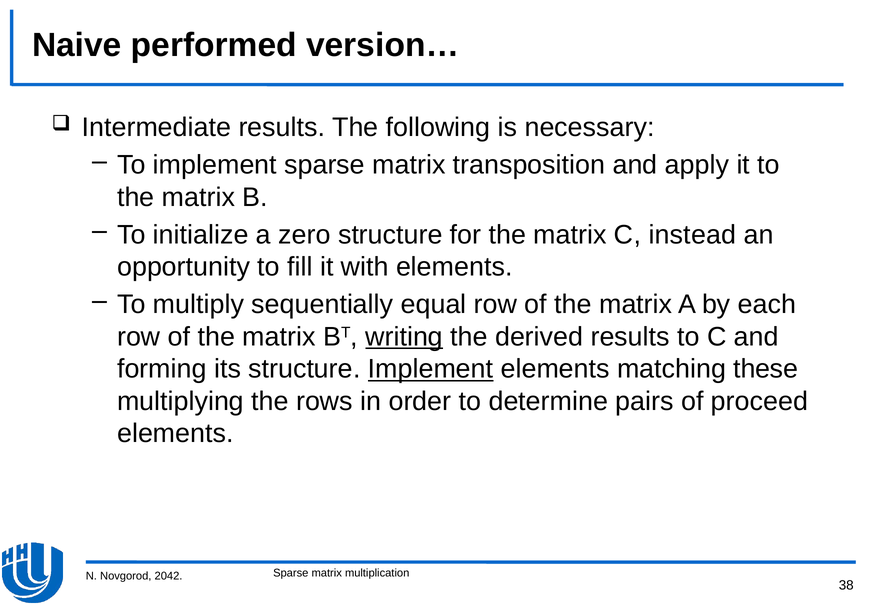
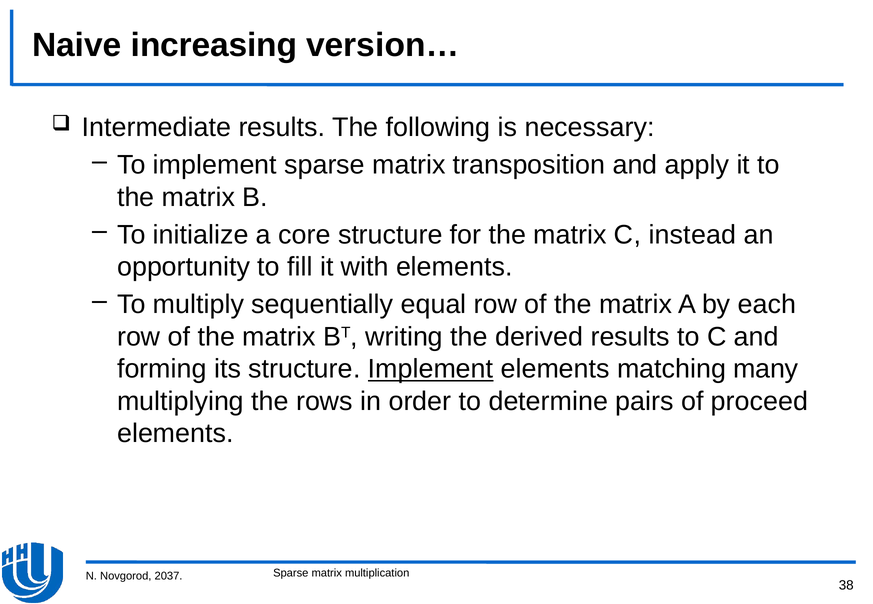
performed: performed -> increasing
zero: zero -> core
writing underline: present -> none
these: these -> many
2042: 2042 -> 2037
